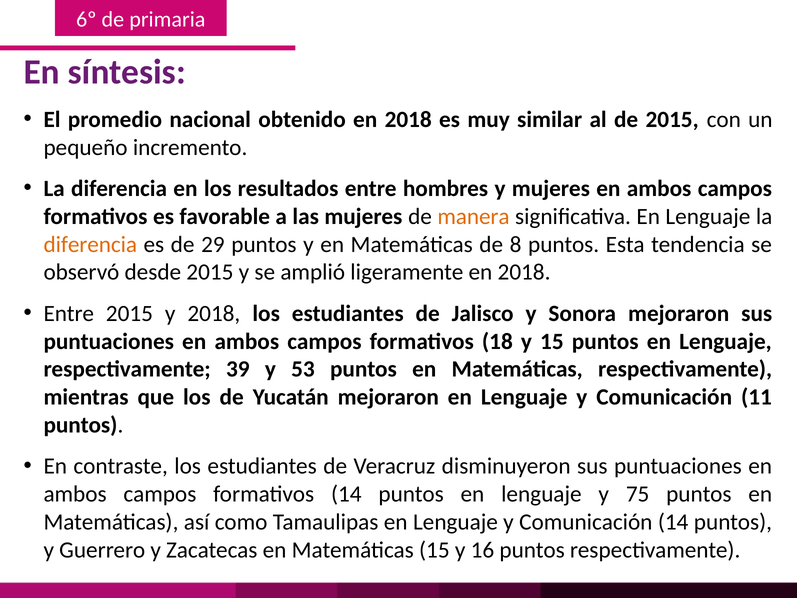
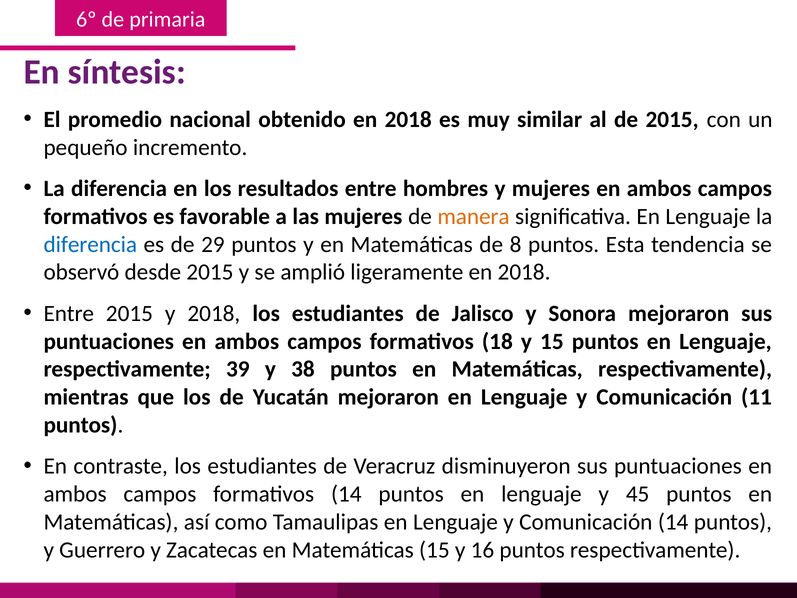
diferencia at (90, 244) colour: orange -> blue
53: 53 -> 38
75: 75 -> 45
